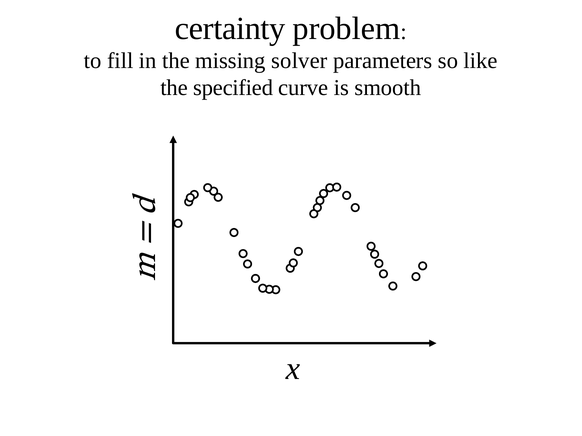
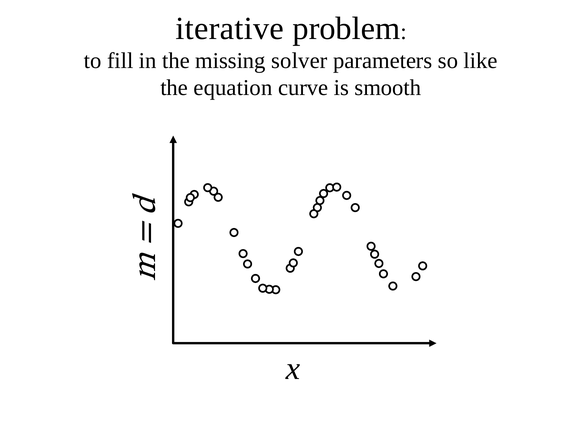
certainty: certainty -> iterative
specified: specified -> equation
